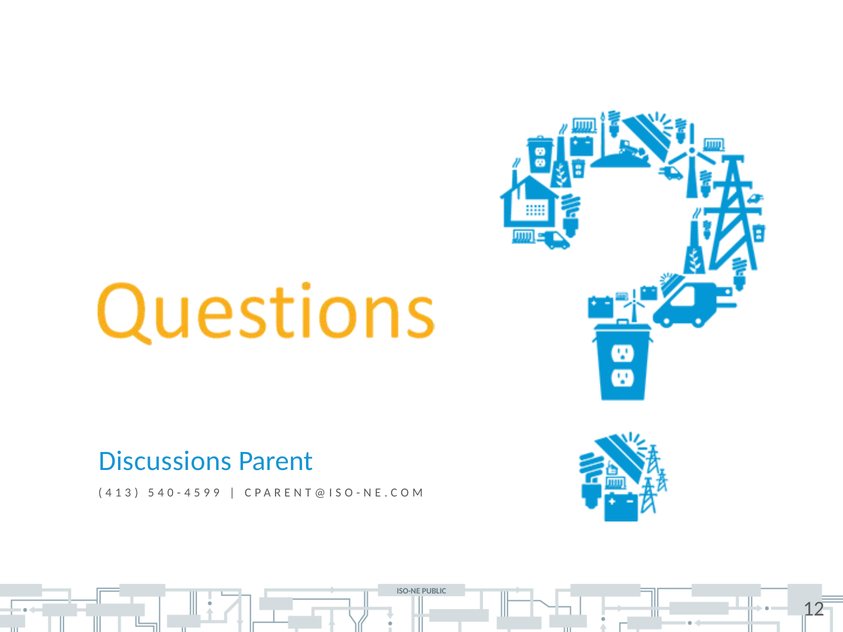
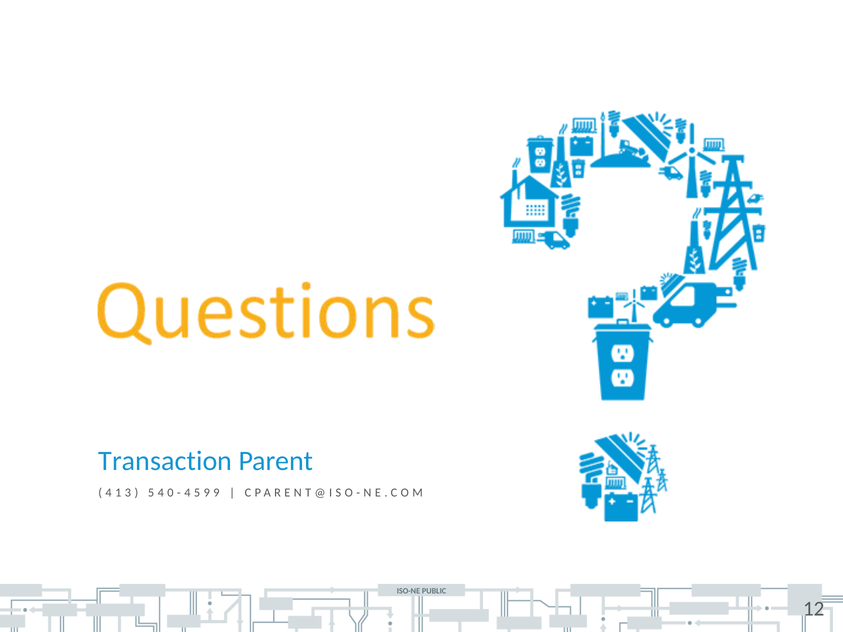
Discussions: Discussions -> Transaction
